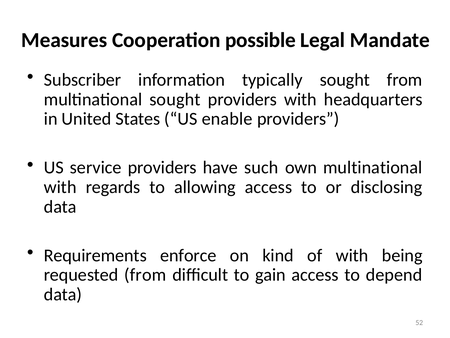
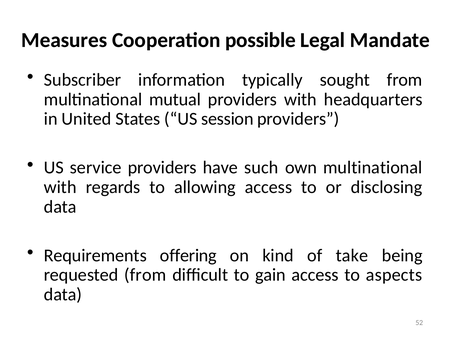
multinational sought: sought -> mutual
enable: enable -> session
enforce: enforce -> offering
of with: with -> take
depend: depend -> aspects
